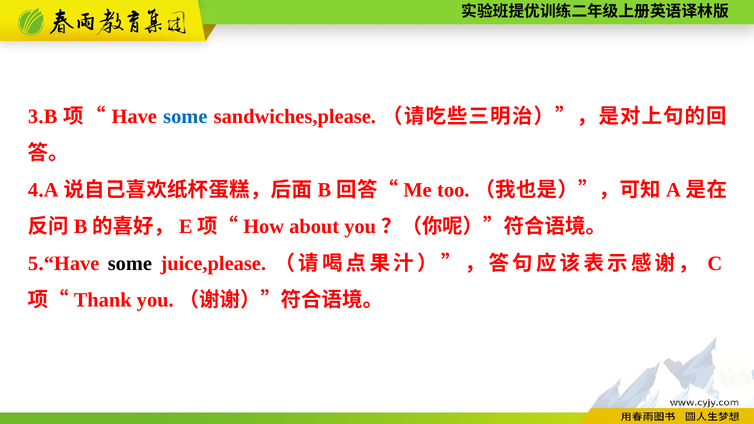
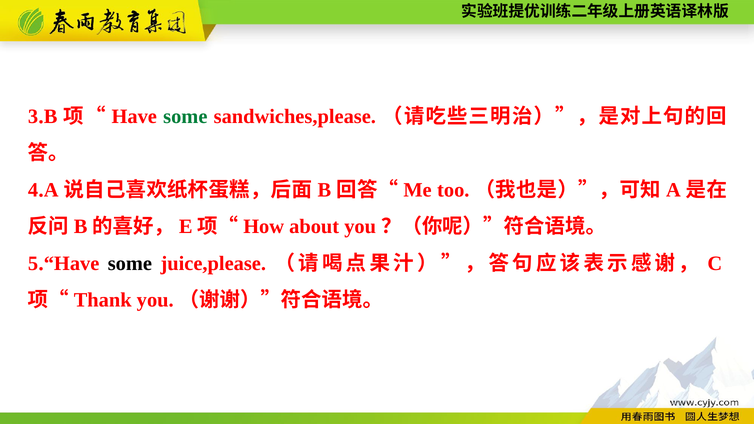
some at (185, 117) colour: blue -> green
